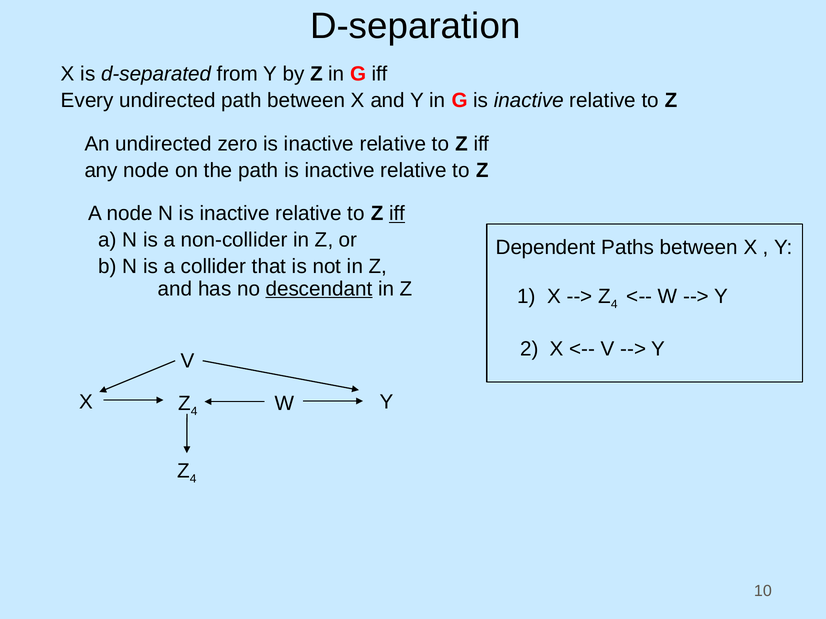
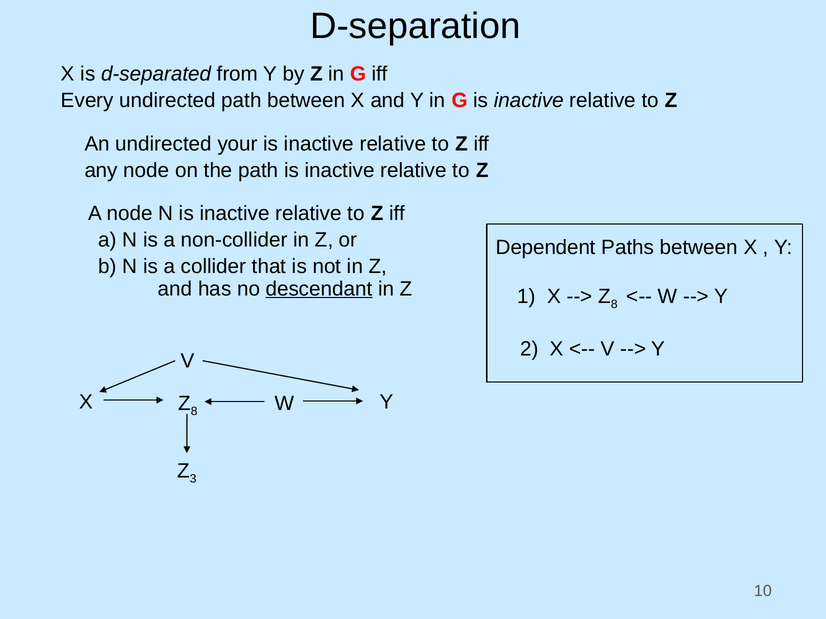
zero: zero -> your
iff at (397, 214) underline: present -> none
4 at (614, 305): 4 -> 8
4 at (194, 412): 4 -> 8
4 at (193, 479): 4 -> 3
